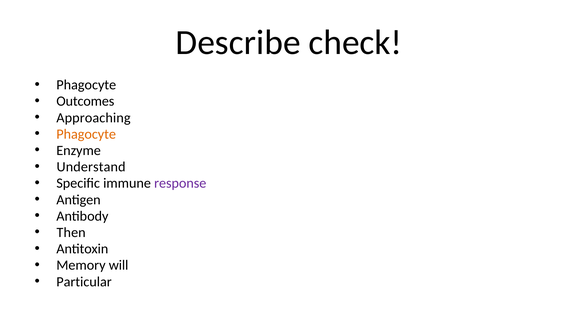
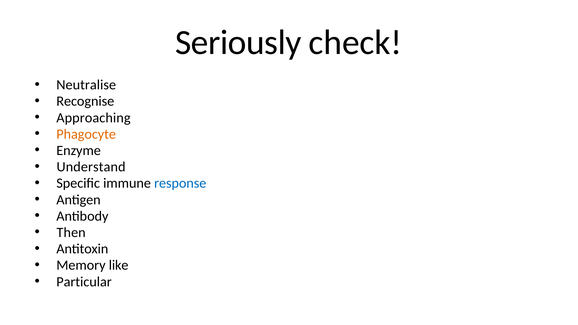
Describe: Describe -> Seriously
Phagocyte at (86, 85): Phagocyte -> Neutralise
Outcomes: Outcomes -> Recognise
response colour: purple -> blue
will: will -> like
